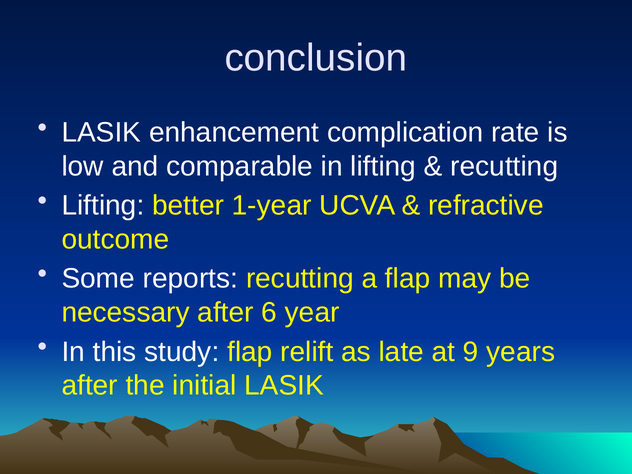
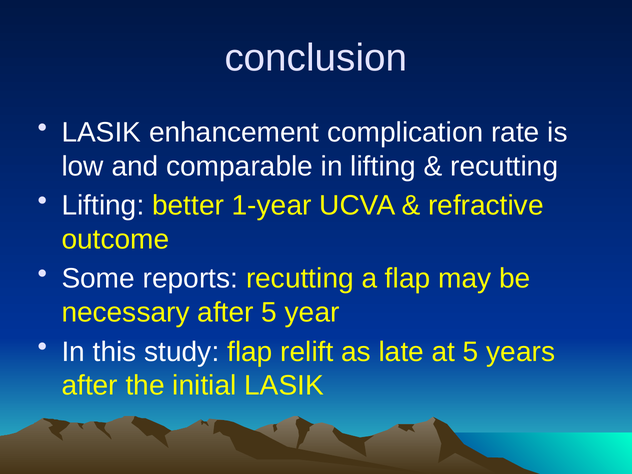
after 6: 6 -> 5
at 9: 9 -> 5
